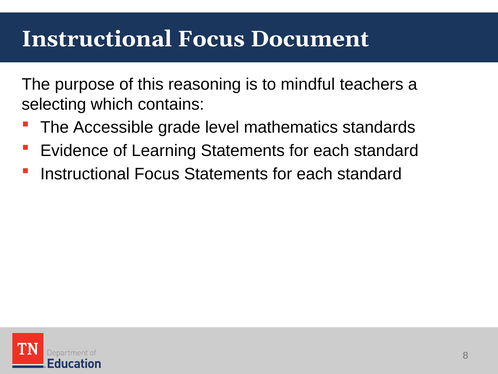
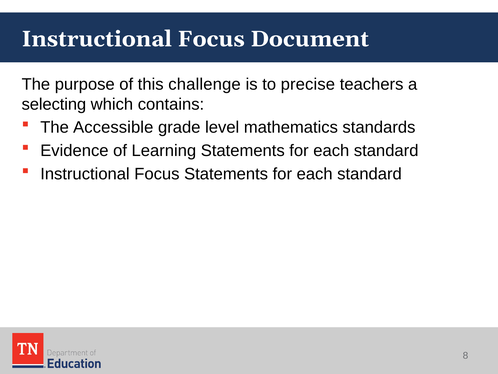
reasoning: reasoning -> challenge
mindful: mindful -> precise
